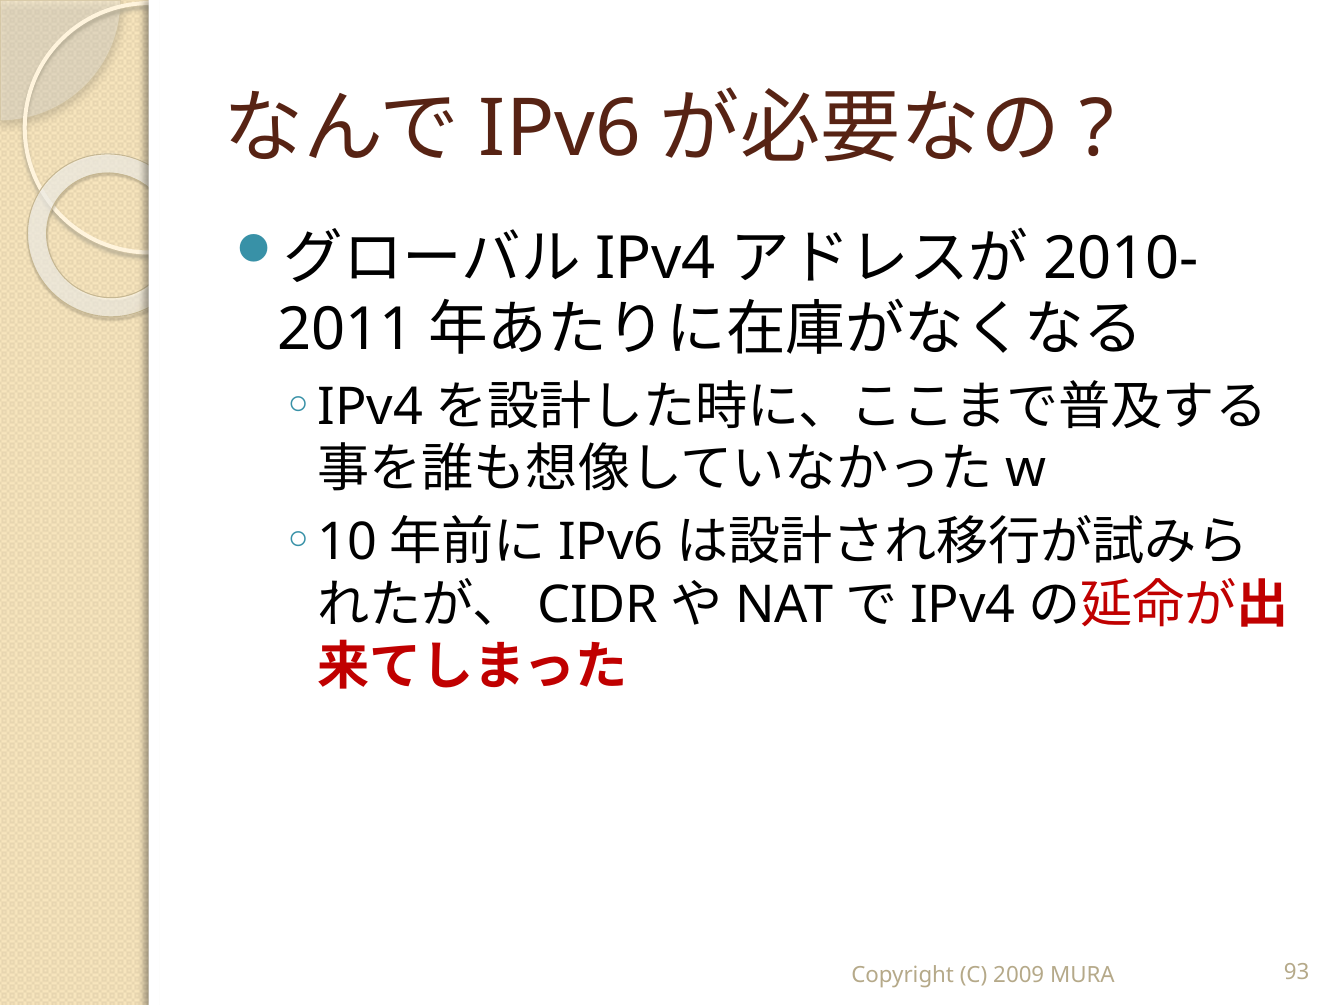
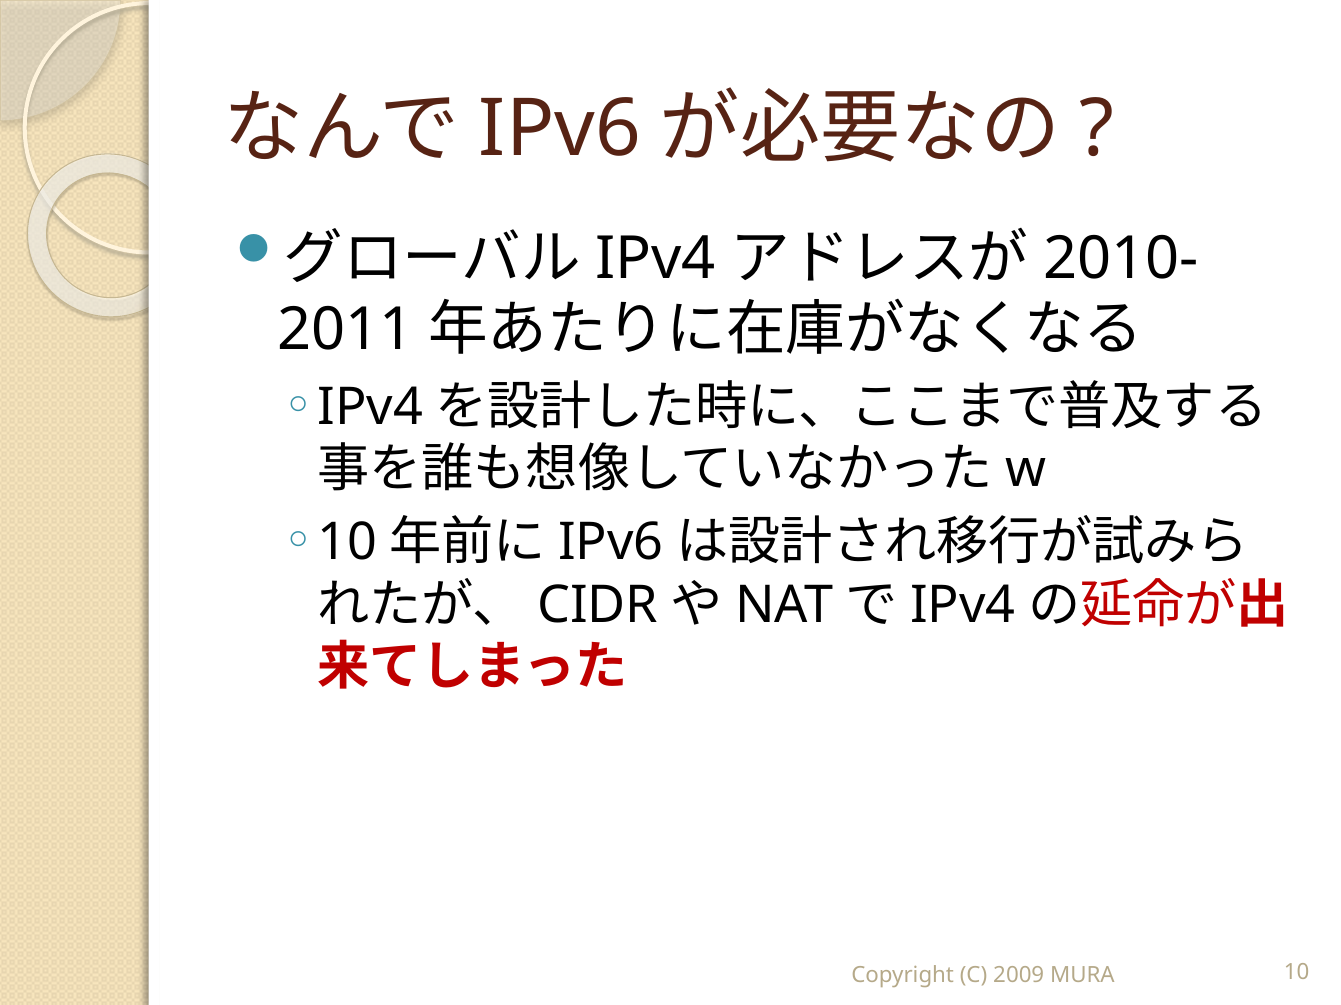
MURA 93: 93 -> 10
